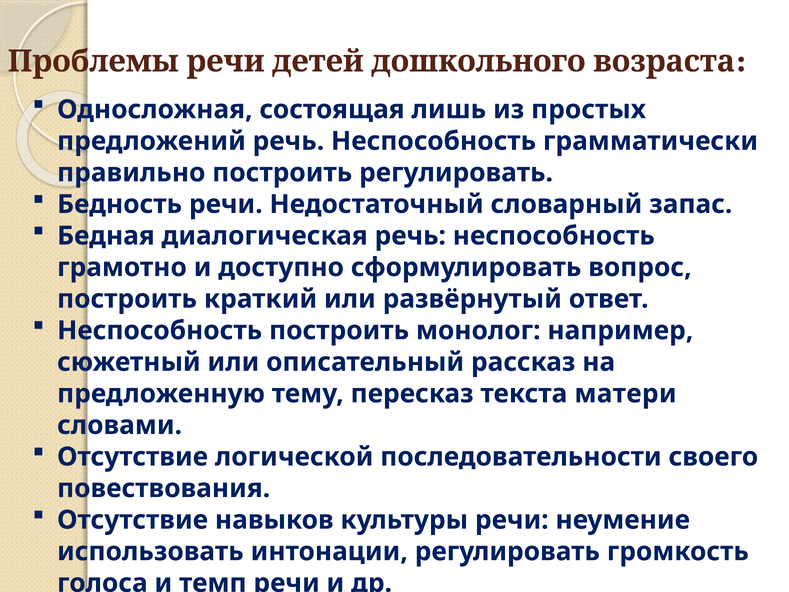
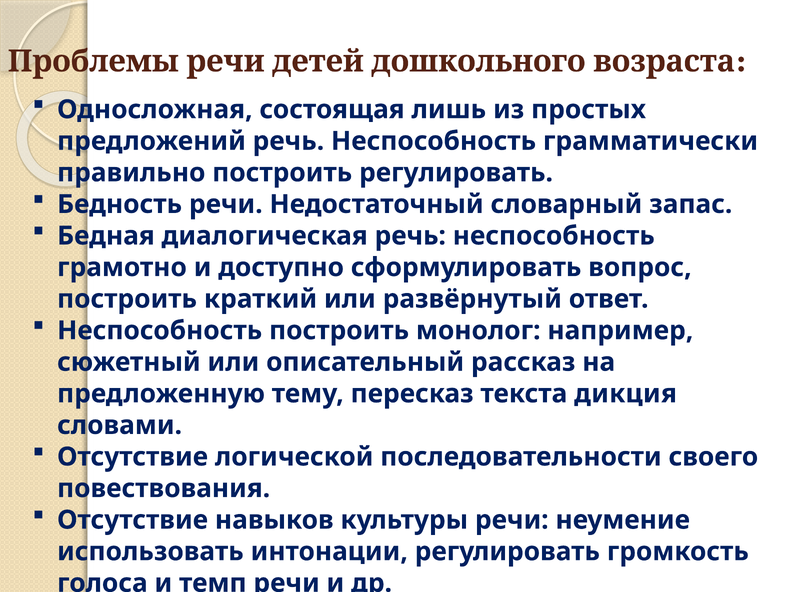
текста матери: матери -> дикция
